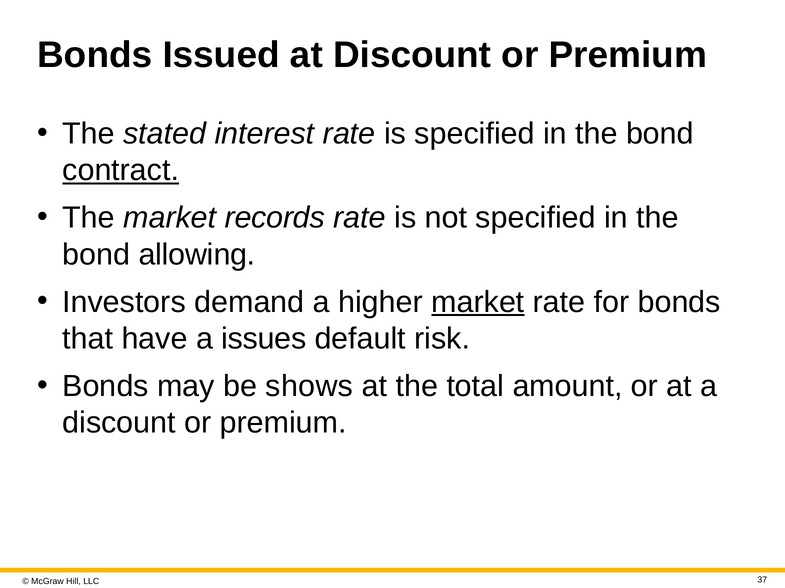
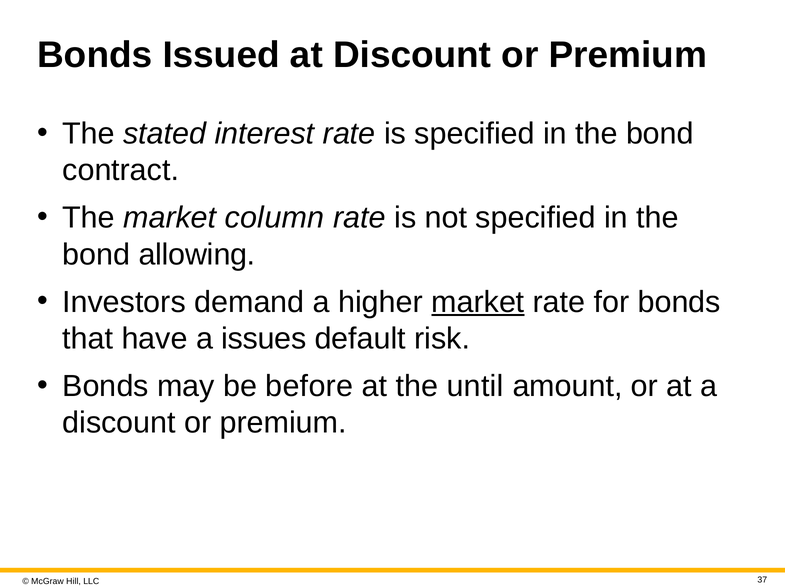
contract underline: present -> none
records: records -> column
shows: shows -> before
total: total -> until
